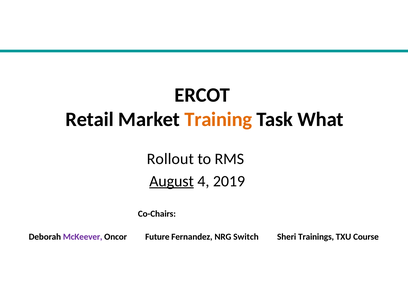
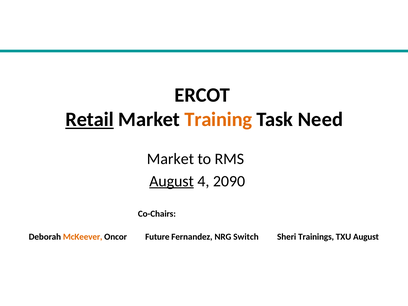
Retail underline: none -> present
What: What -> Need
Rollout at (170, 159): Rollout -> Market
2019: 2019 -> 2090
McKeever colour: purple -> orange
TXU Course: Course -> August
